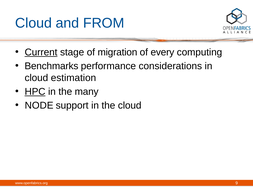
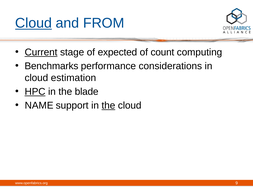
Cloud at (34, 23) underline: none -> present
migration: migration -> expected
every: every -> count
many: many -> blade
NODE: NODE -> NAME
the at (108, 105) underline: none -> present
